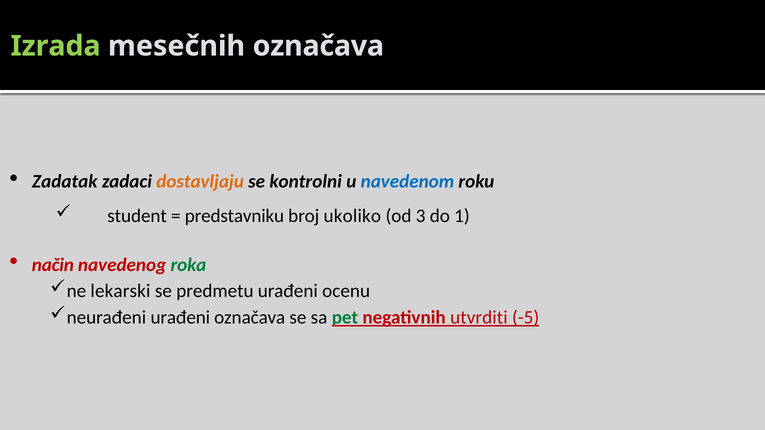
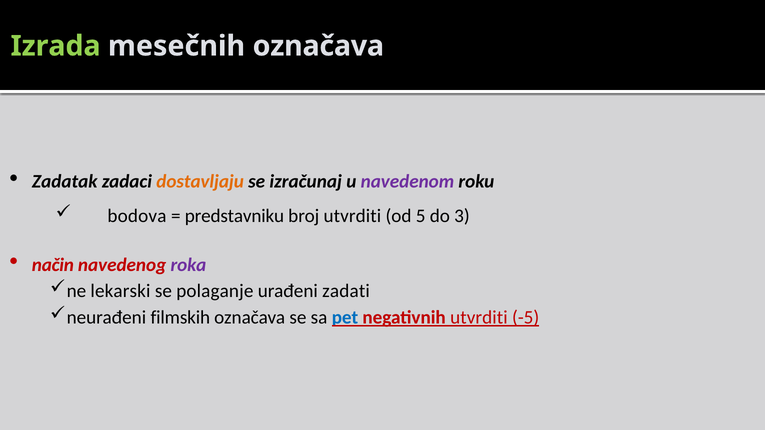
kontrolni: kontrolni -> izračunaj
navedenom colour: blue -> purple
student: student -> bodova
broj ukoliko: ukoliko -> utvrditi
3: 3 -> 5
1: 1 -> 3
roka colour: green -> purple
predmetu: predmetu -> polaganje
ocenu: ocenu -> zadati
neurađeni urađeni: urađeni -> filmskih
pet colour: green -> blue
